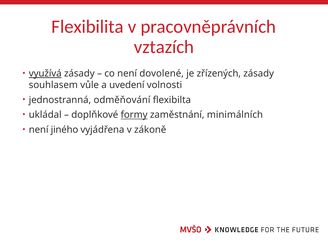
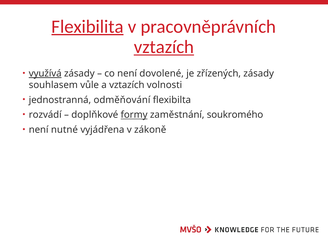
Flexibilita underline: none -> present
vztazích at (164, 47) underline: none -> present
a uvedení: uvedení -> vztazích
ukládal: ukládal -> rozvádí
minimálních: minimálních -> soukromého
jiného: jiného -> nutné
